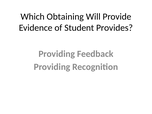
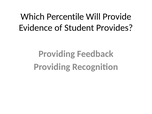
Obtaining: Obtaining -> Percentile
